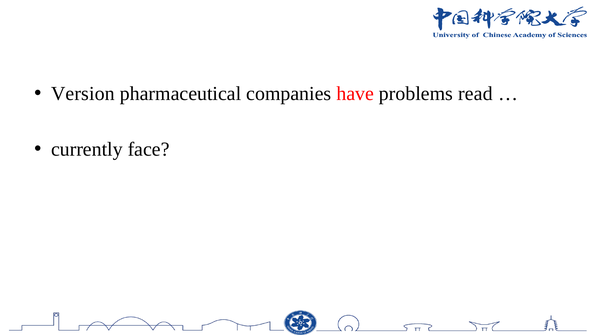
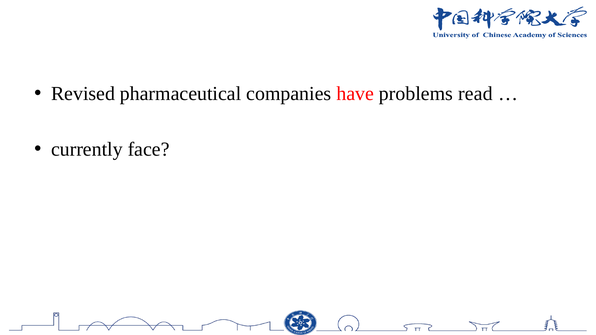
Version: Version -> Revised
